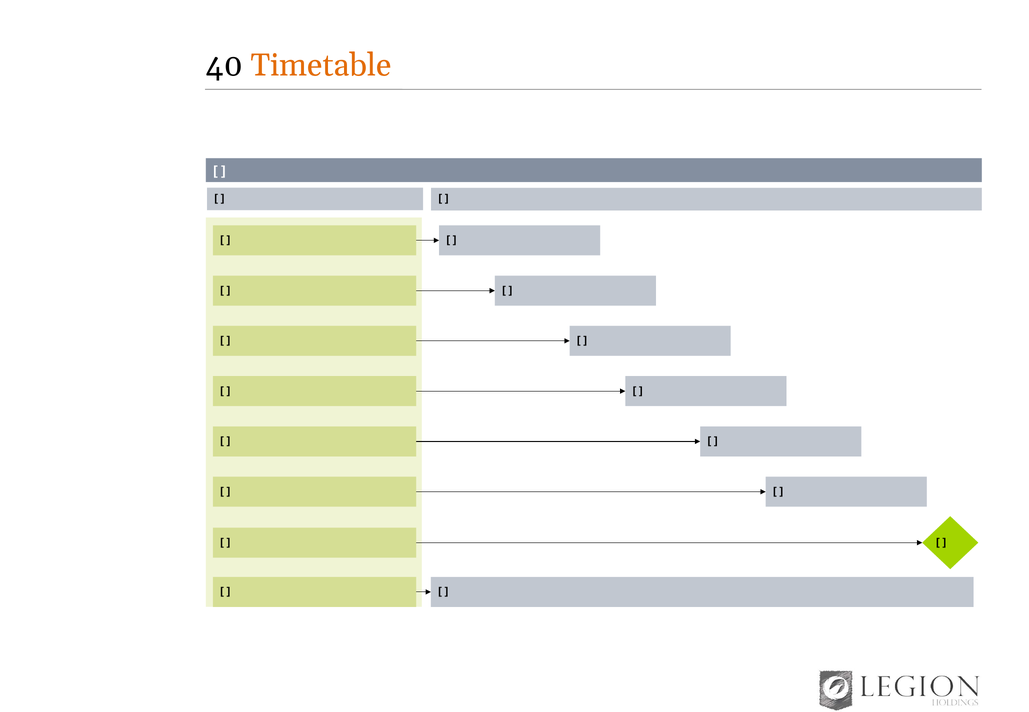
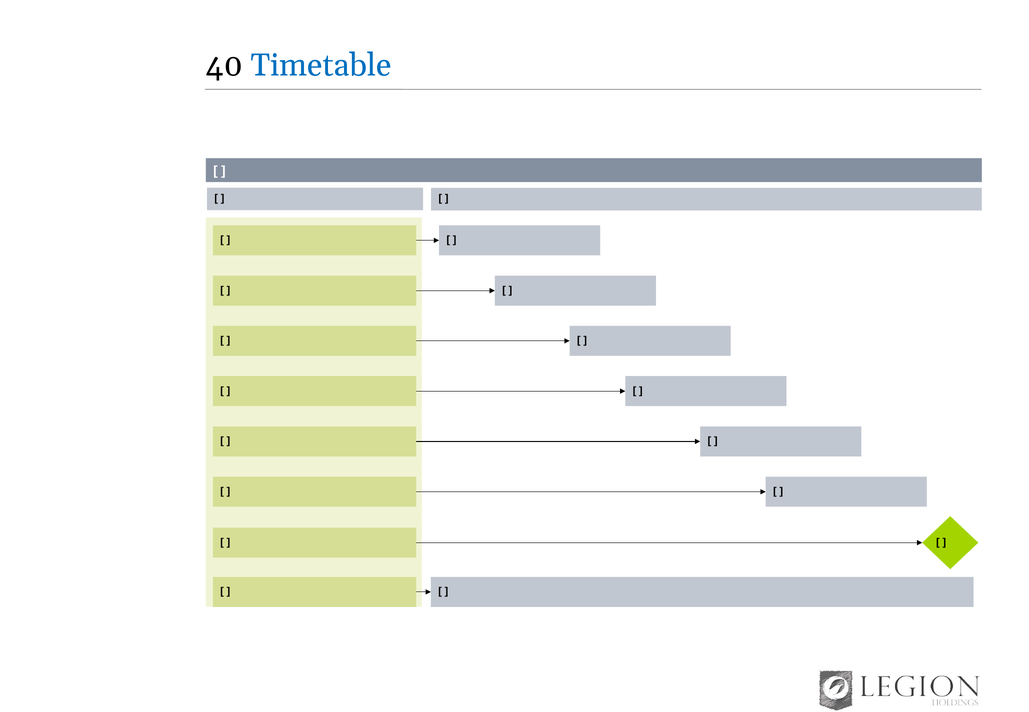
Timetable colour: orange -> blue
